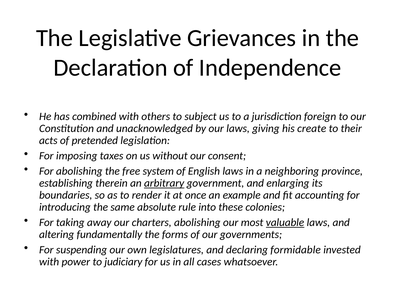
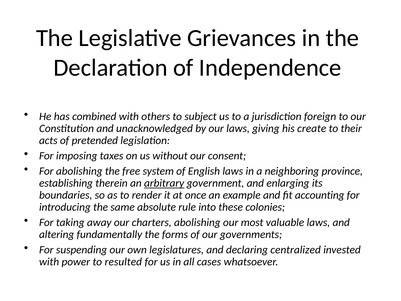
valuable underline: present -> none
formidable: formidable -> centralized
judiciary: judiciary -> resulted
